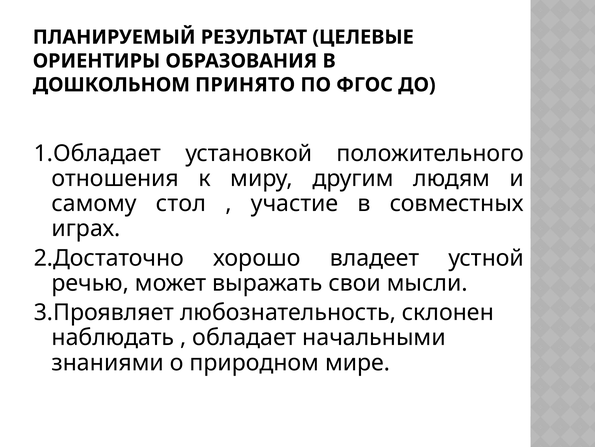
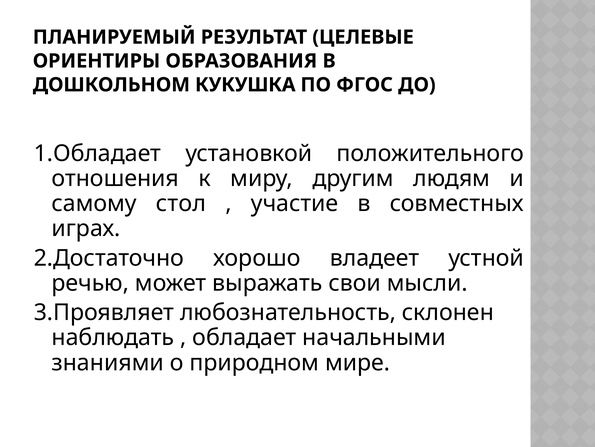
ПРИНЯТО: ПРИНЯТО -> КУКУШКА
